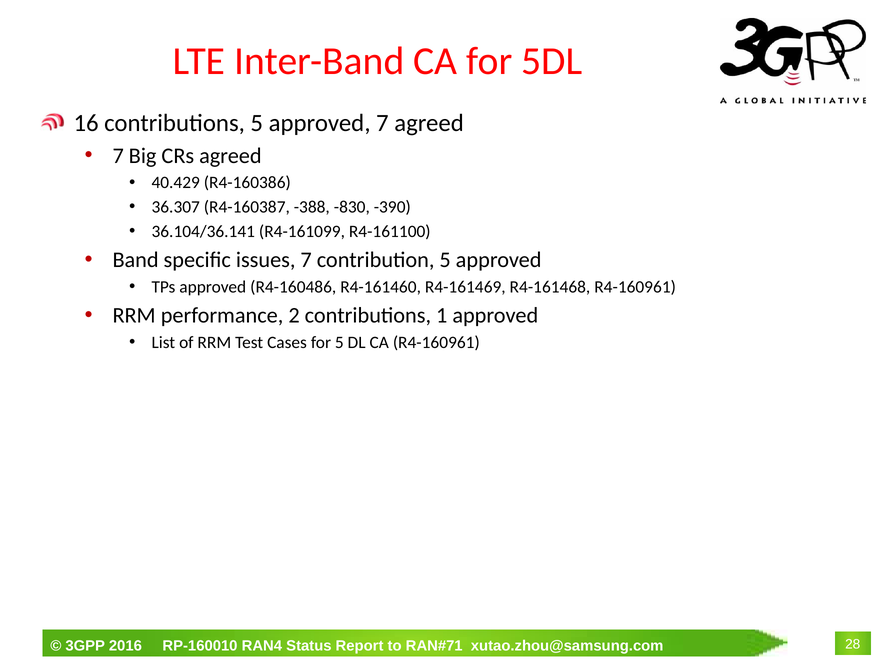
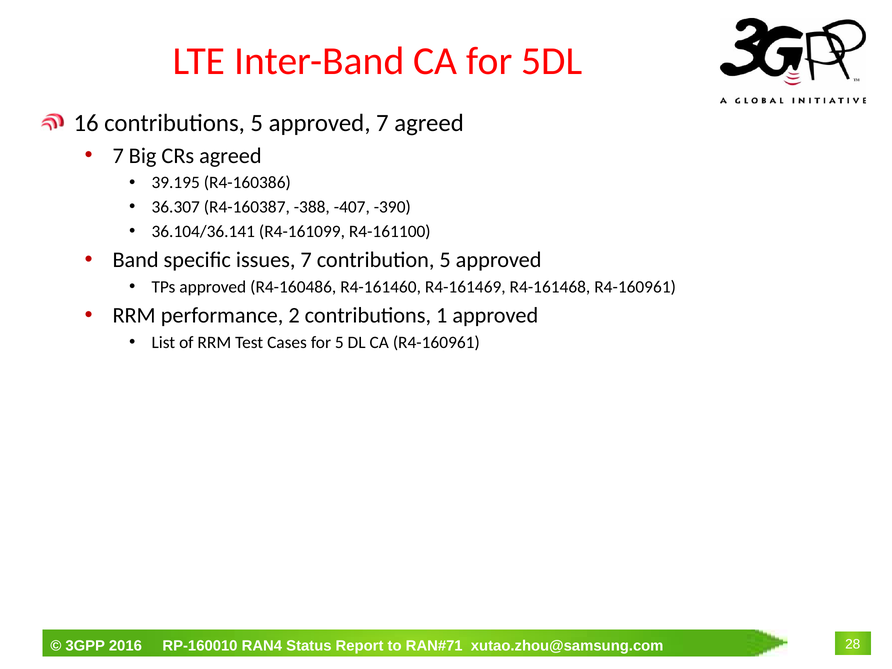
40.429: 40.429 -> 39.195
-830: -830 -> -407
